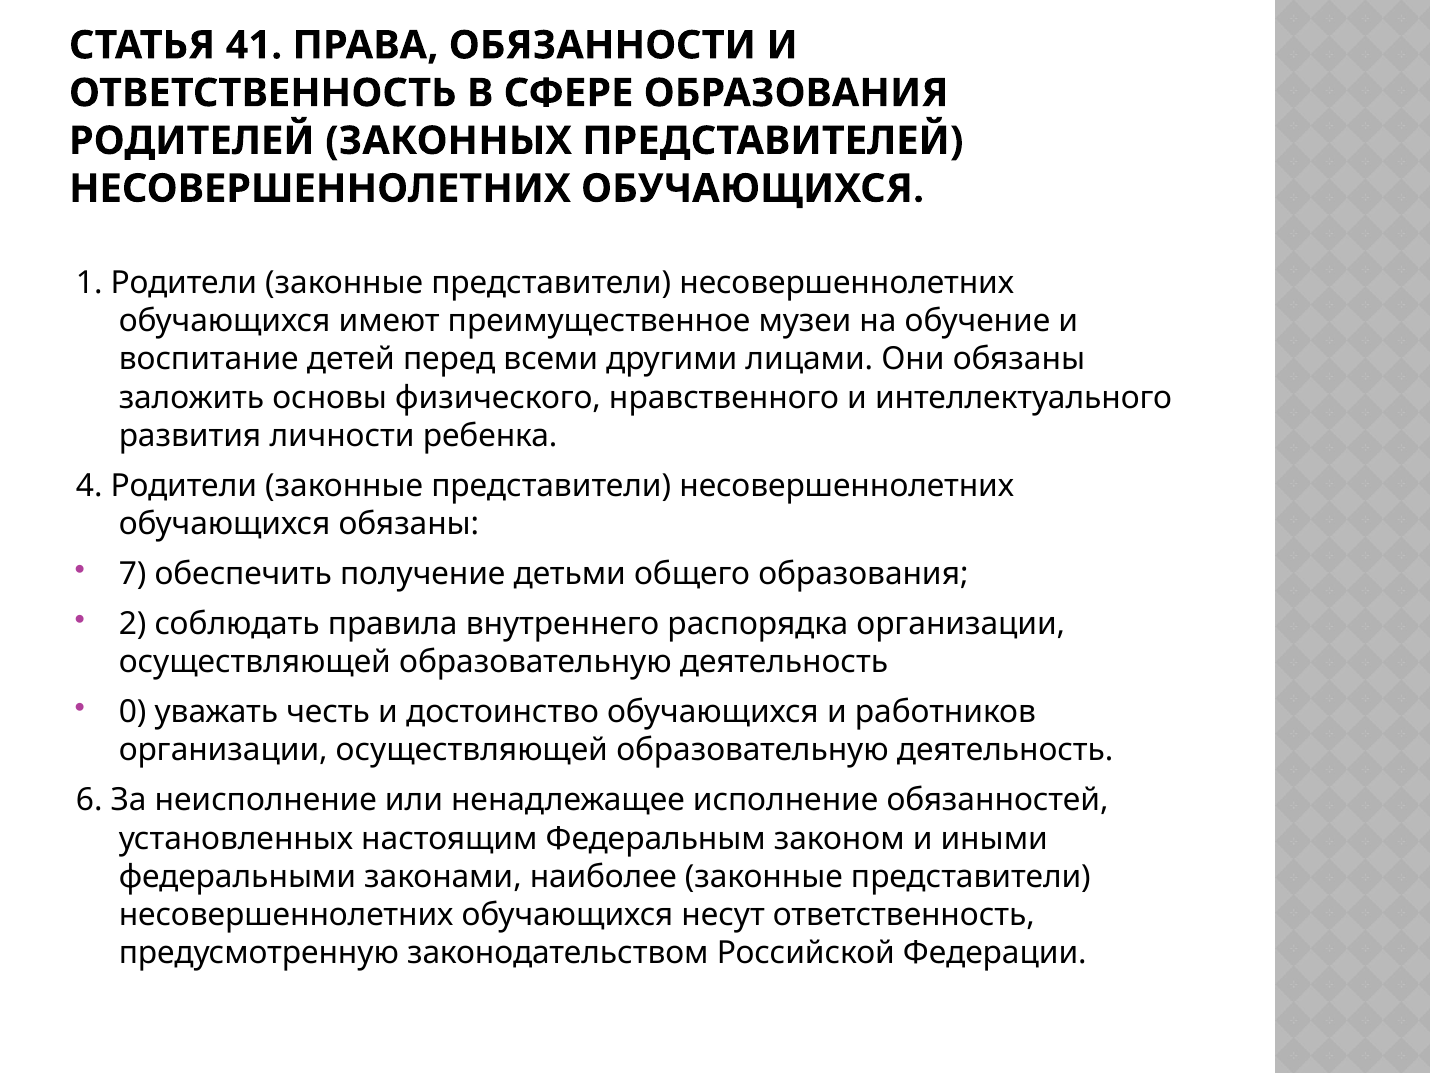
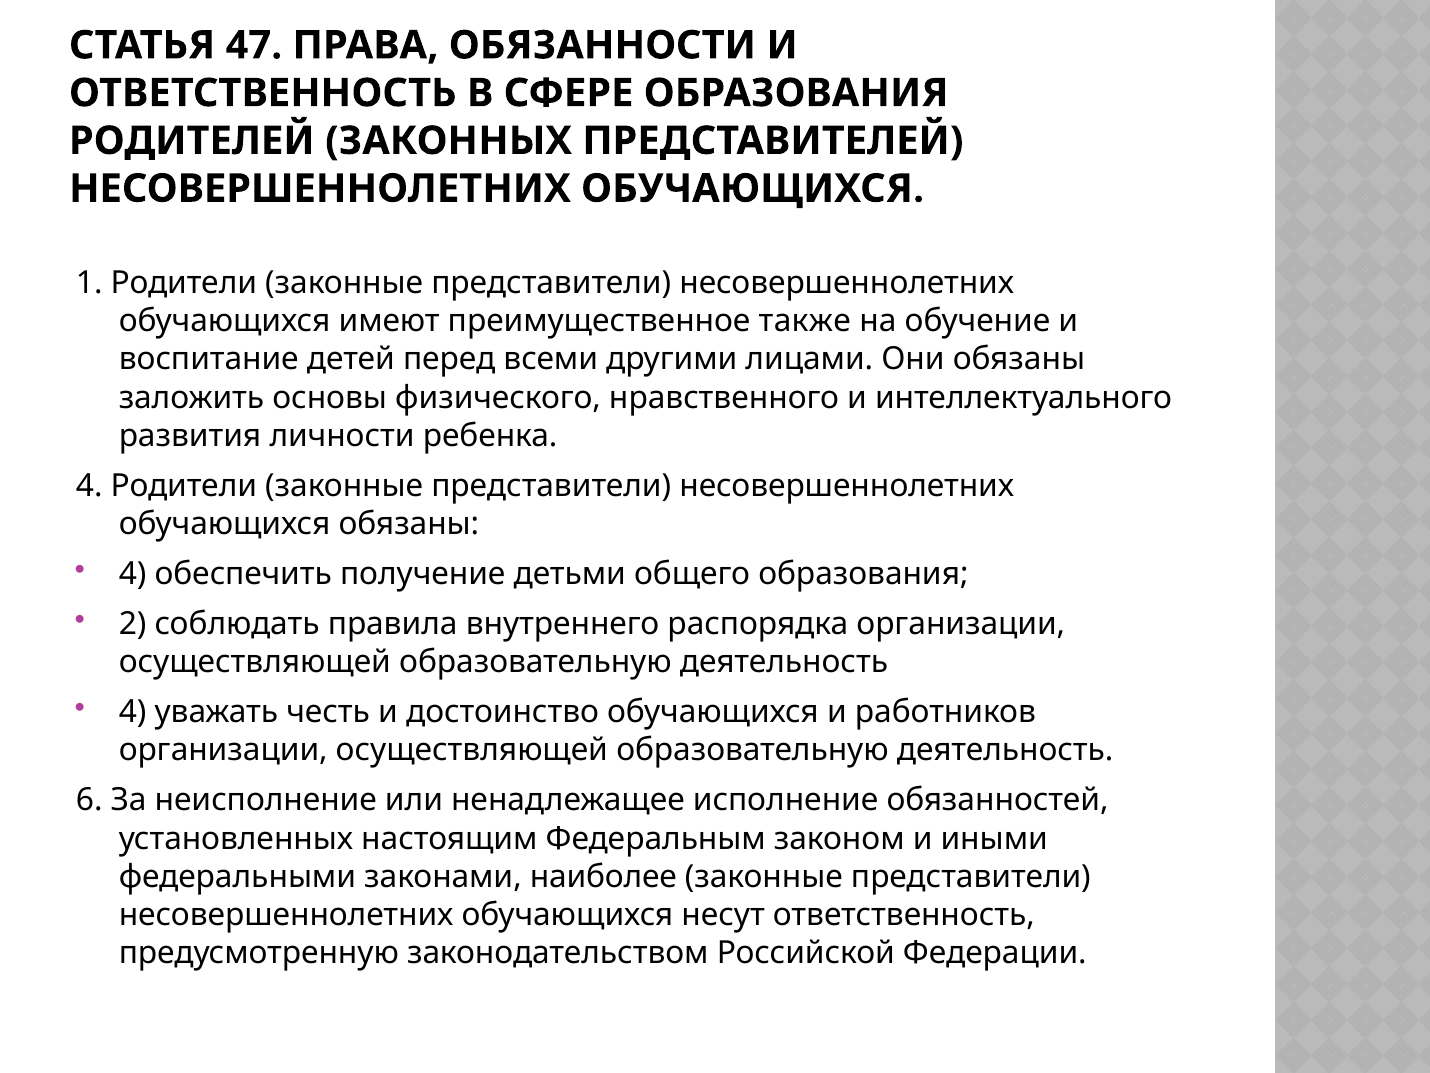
41: 41 -> 47
музеи: музеи -> также
7 at (133, 574): 7 -> 4
0 at (133, 712): 0 -> 4
